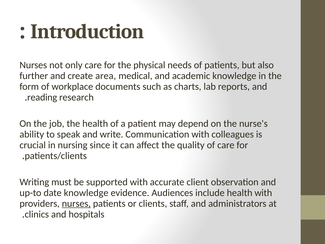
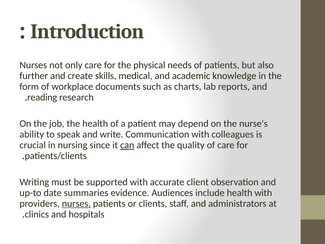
area: area -> skills
can underline: none -> present
date knowledge: knowledge -> summaries
